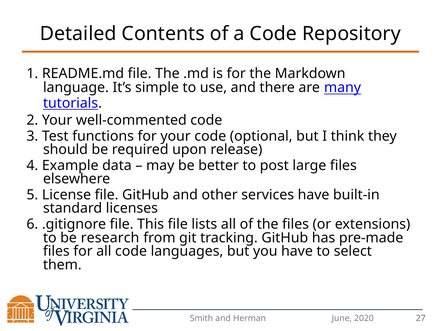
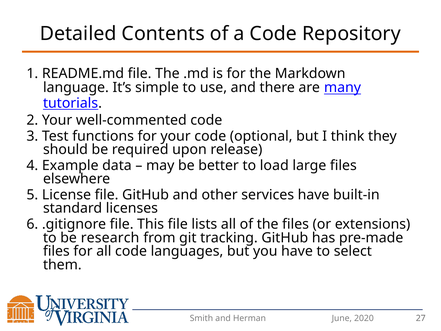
post: post -> load
